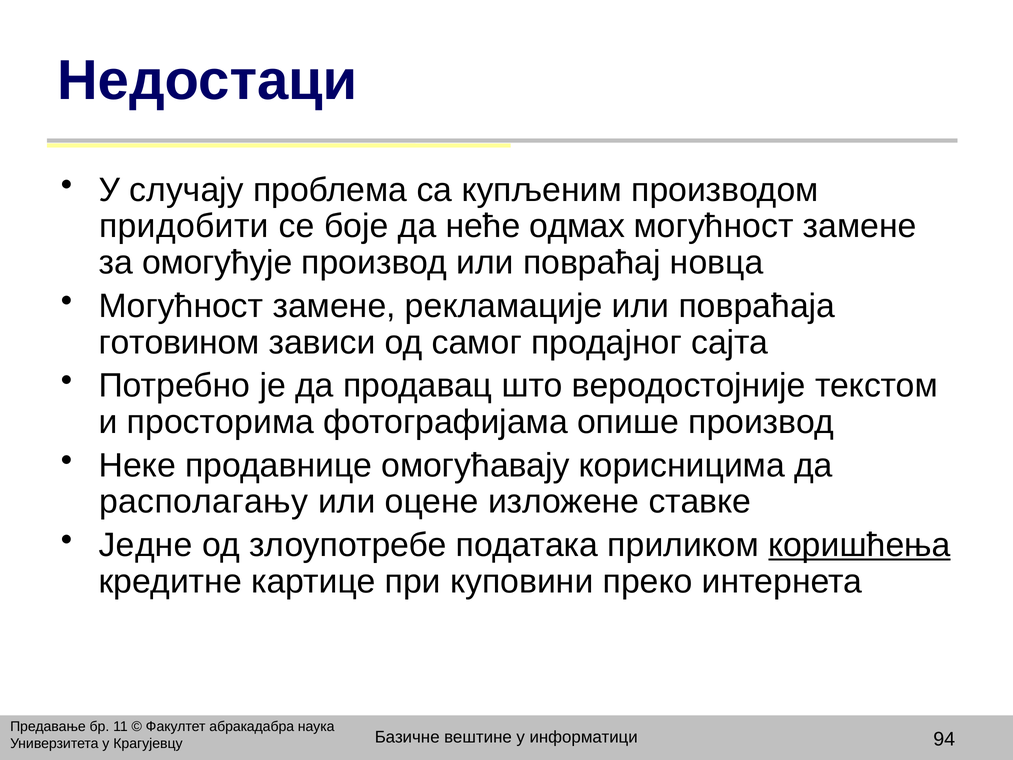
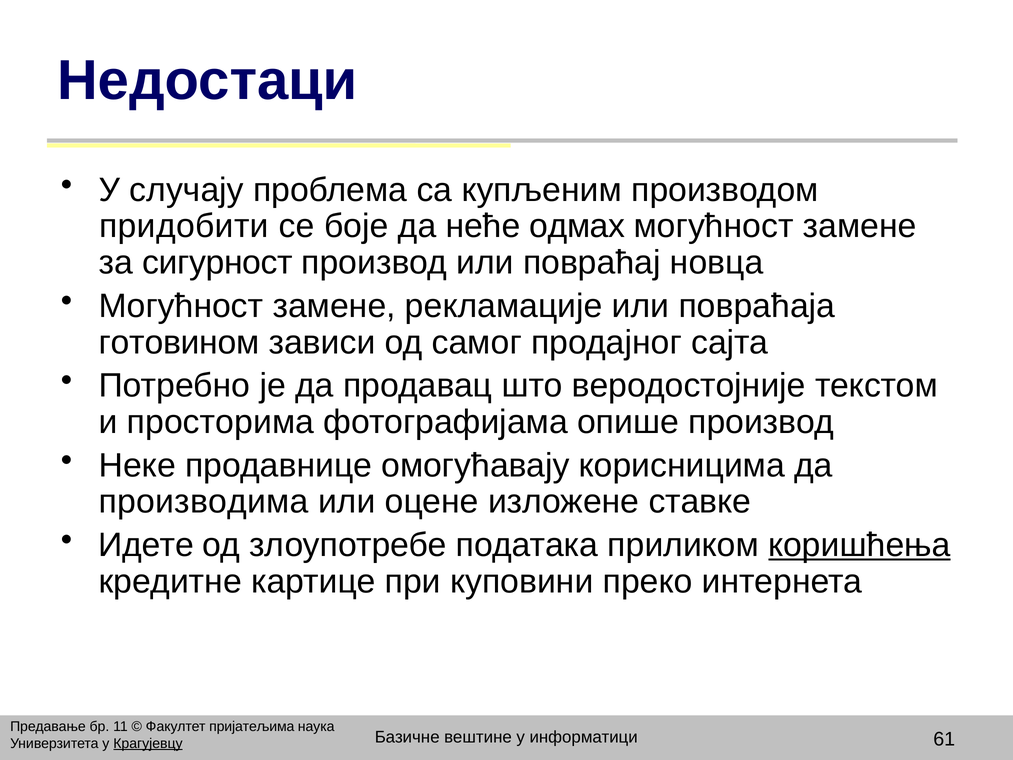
омогућује: омогућује -> сигурност
располагању: располагању -> производима
Једне: Једне -> Идете
абракадабра: абракадабра -> пријатељима
94: 94 -> 61
Крагујевцу underline: none -> present
